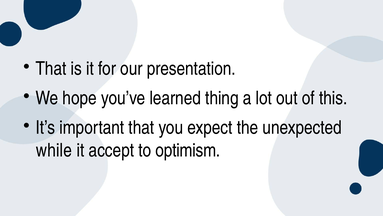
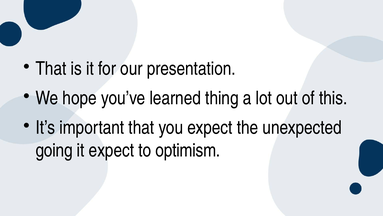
while: while -> going
it accept: accept -> expect
